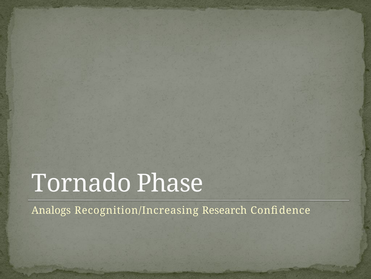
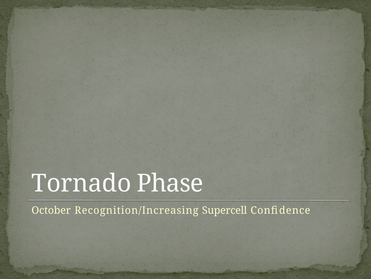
Analogs: Analogs -> October
Research: Research -> Supercell
